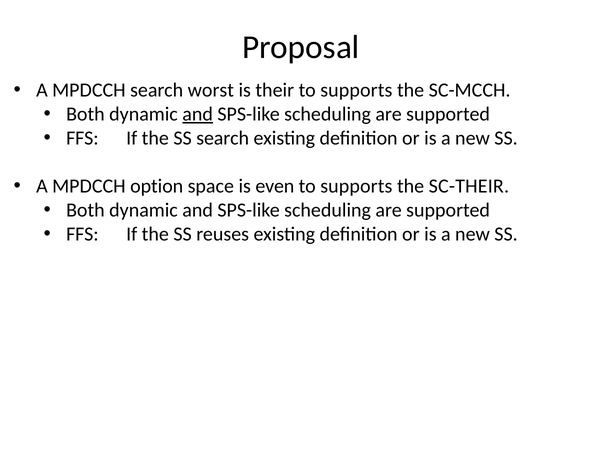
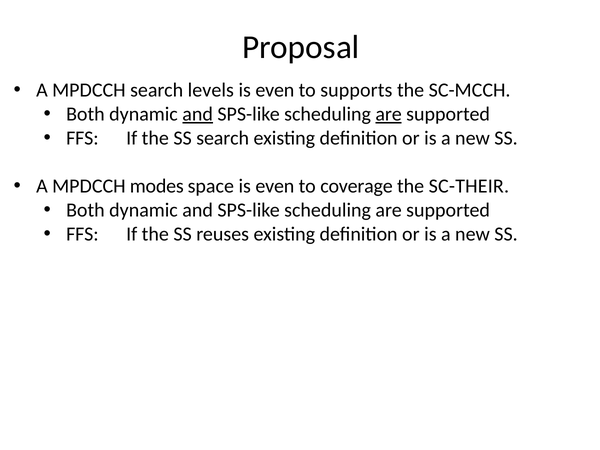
worst: worst -> levels
their at (275, 90): their -> even
are at (389, 114) underline: none -> present
option: option -> modes
supports at (356, 186): supports -> coverage
